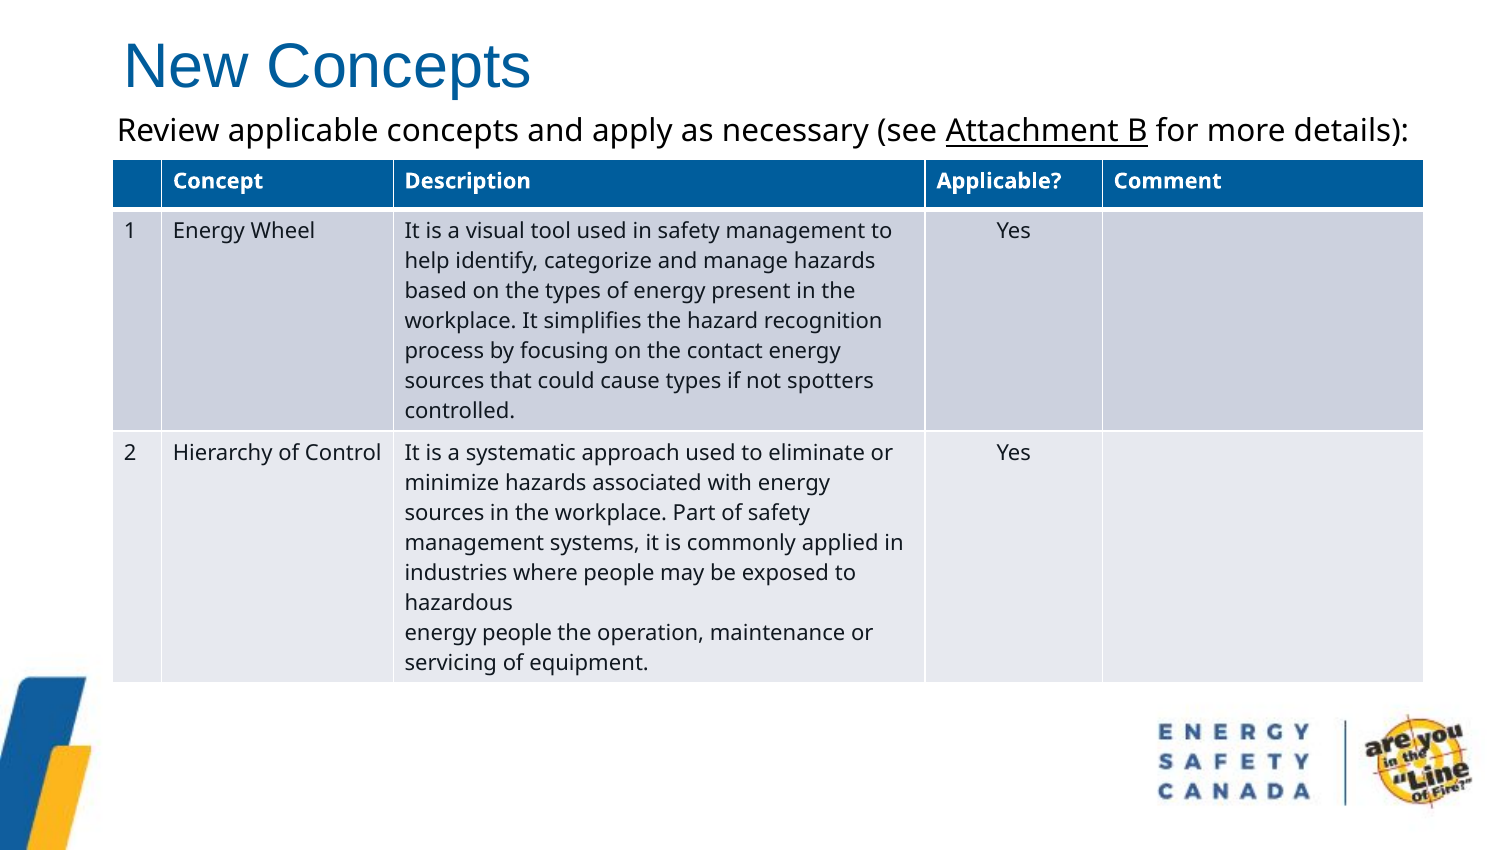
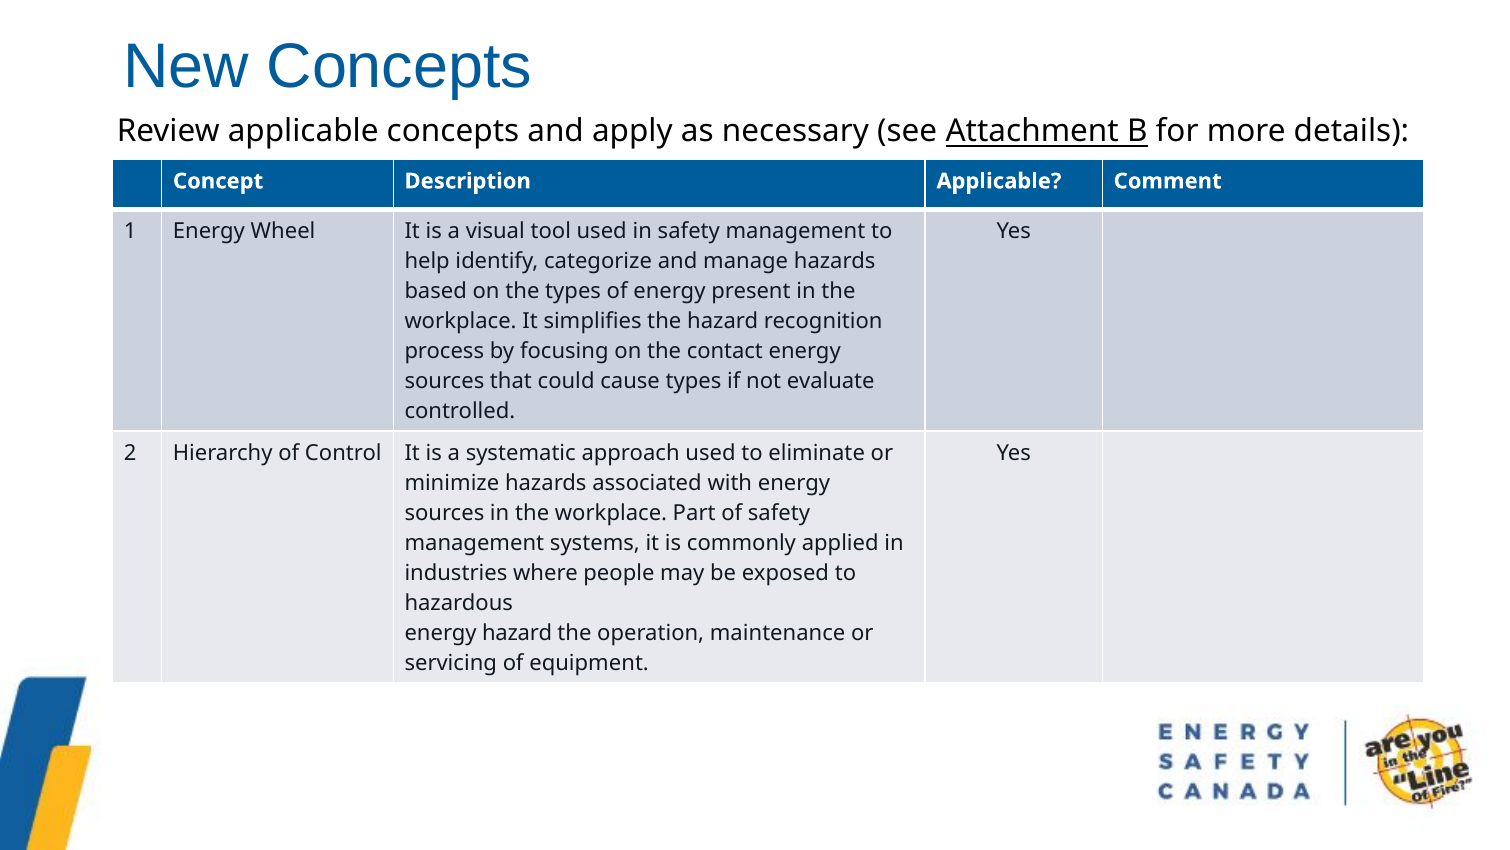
spotters: spotters -> evaluate
energy people: people -> hazard
